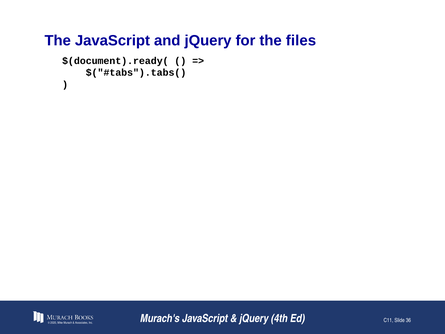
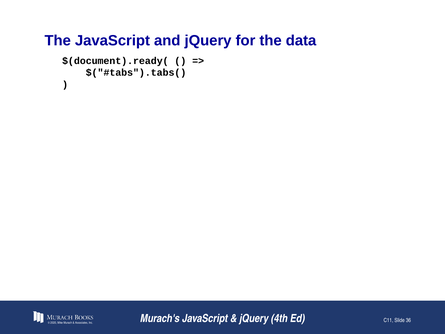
files: files -> data
